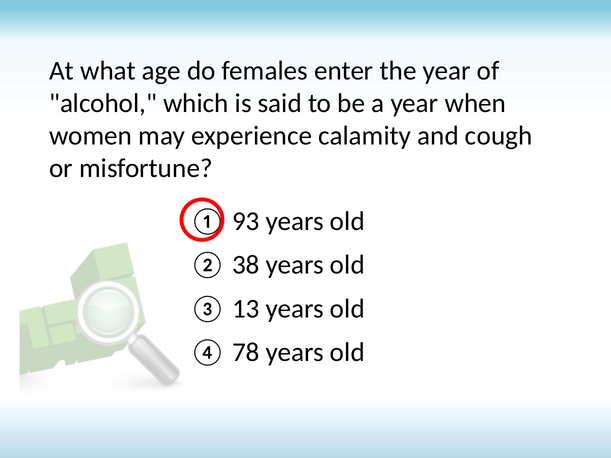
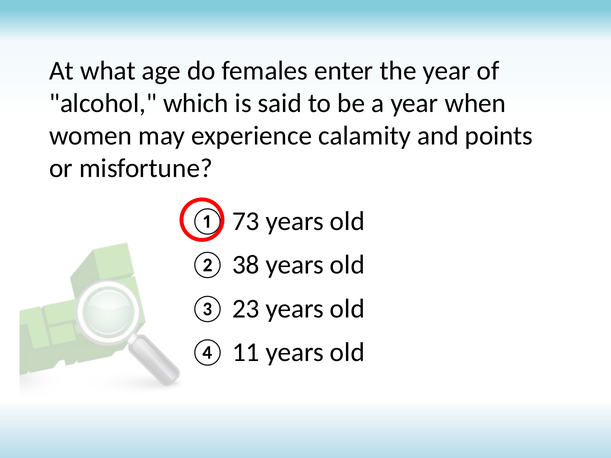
cough: cough -> points
93: 93 -> 73
13: 13 -> 23
78: 78 -> 11
